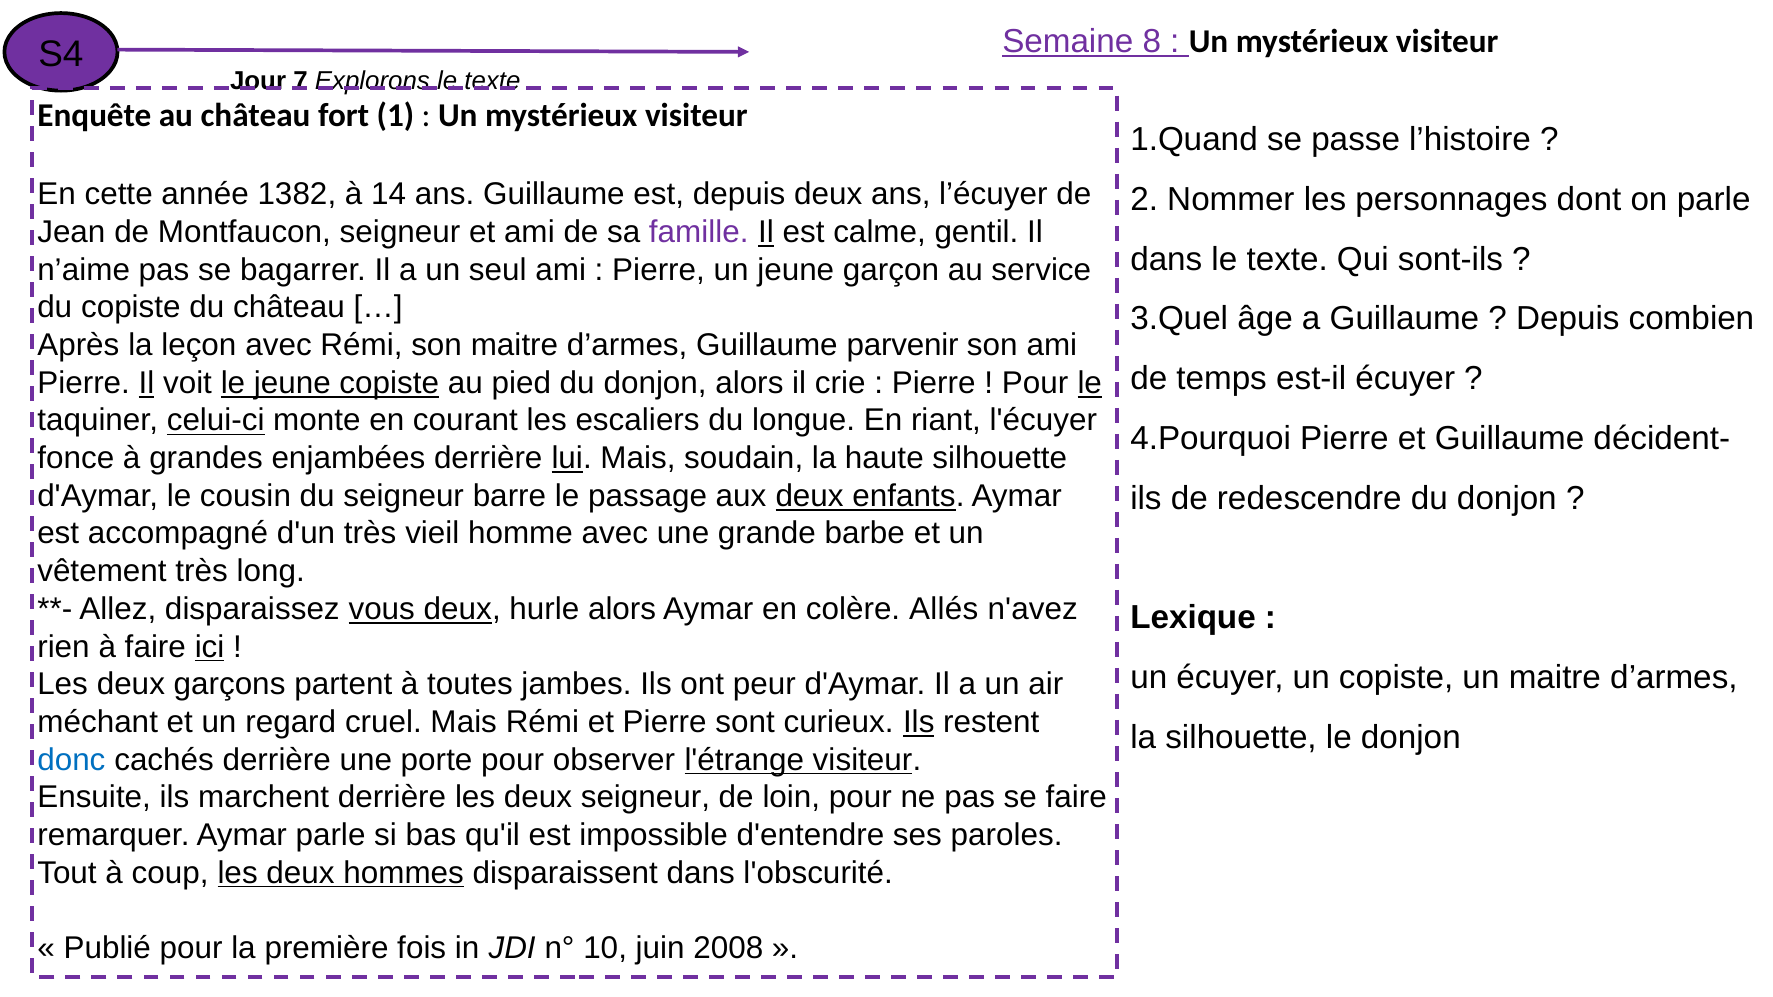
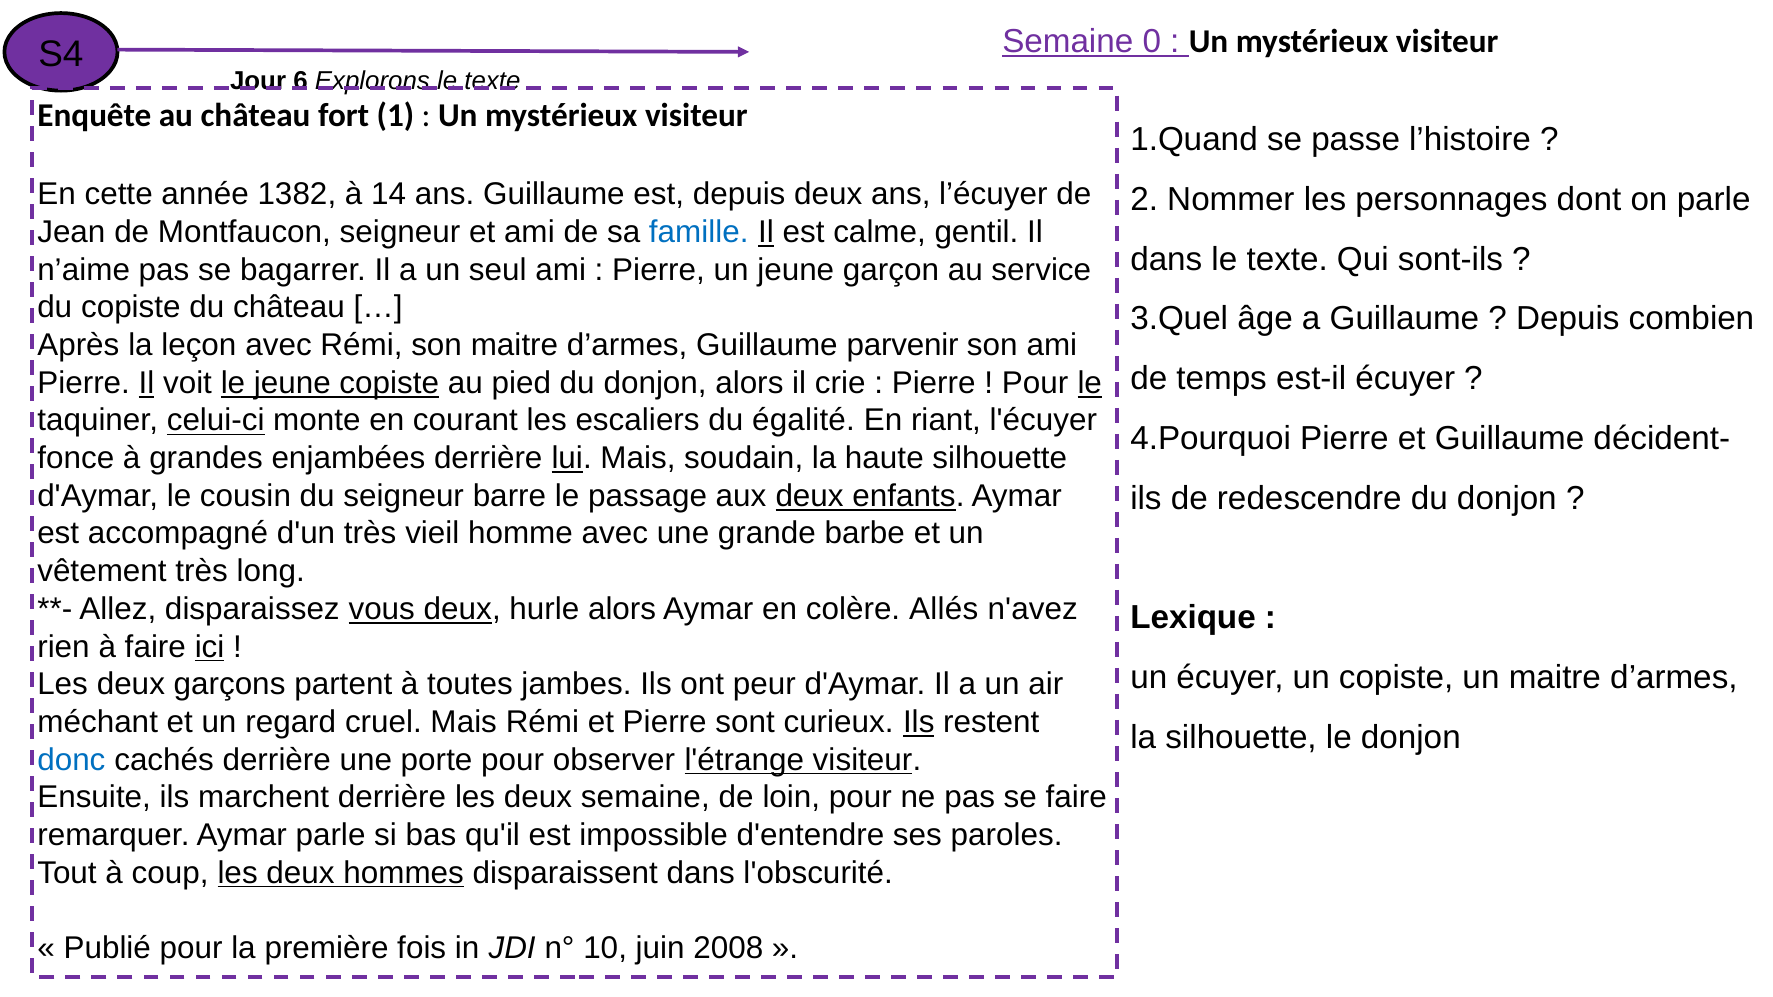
8: 8 -> 0
7: 7 -> 6
famille colour: purple -> blue
longue: longue -> égalité
deux seigneur: seigneur -> semaine
